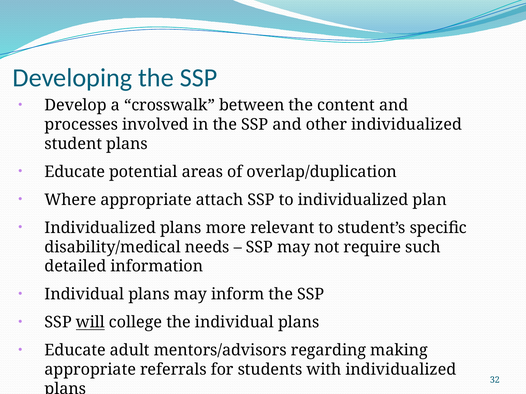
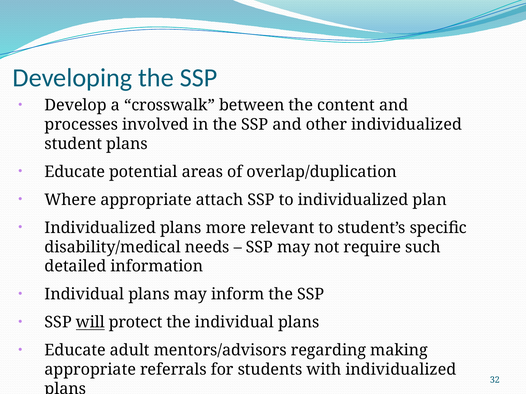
college: college -> protect
